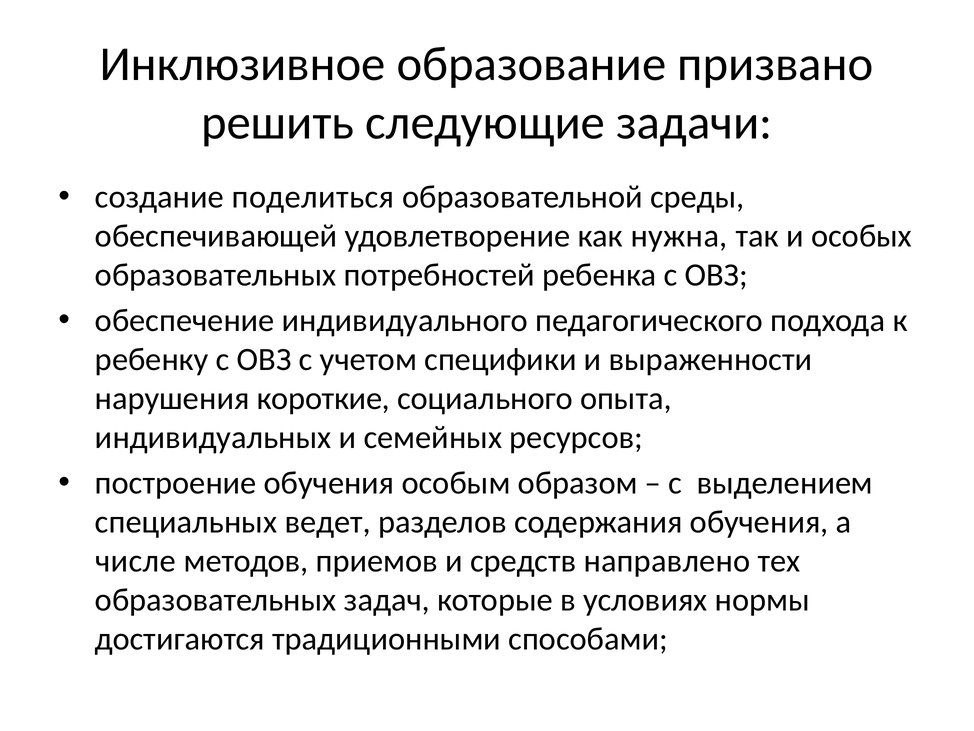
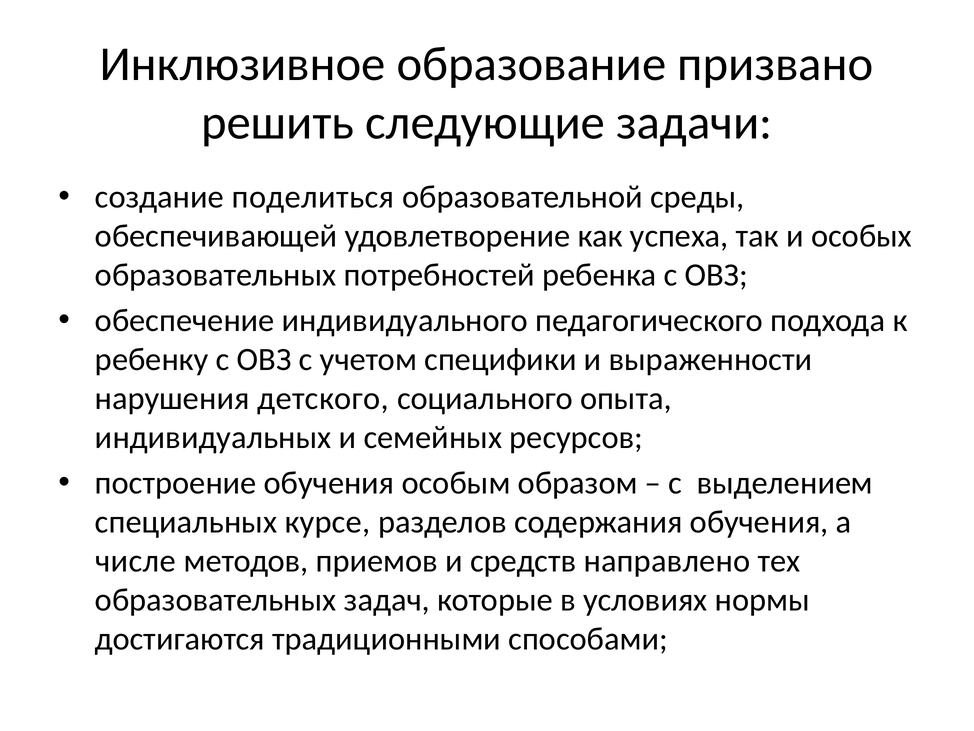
нужна: нужна -> успеха
короткие: короткие -> детского
ведет: ведет -> курсе
